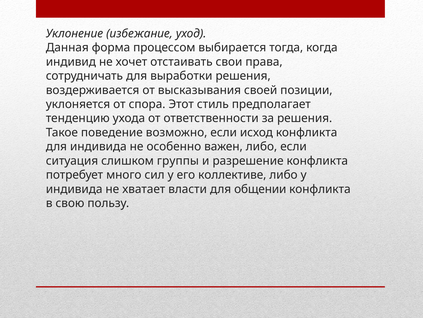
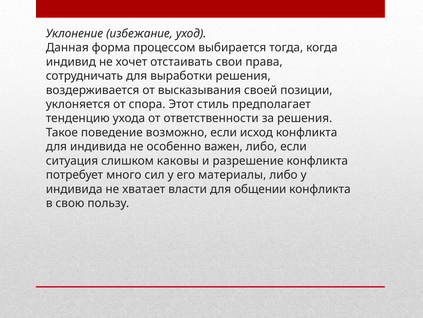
группы: группы -> каковы
коллективе: коллективе -> материалы
